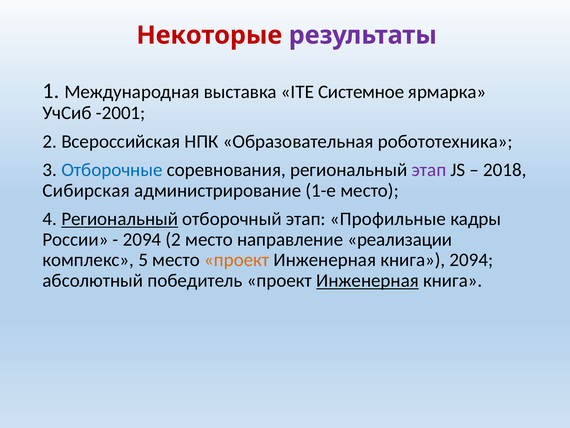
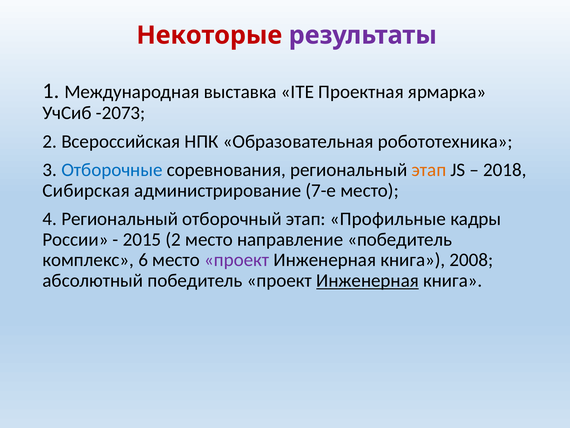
Системное: Системное -> Проектная
-2001: -2001 -> -2073
этап at (429, 170) colour: purple -> orange
1-е: 1-е -> 7-е
Региональный at (120, 219) underline: present -> none
2094 at (142, 239): 2094 -> 2015
направление реализации: реализации -> победитель
5: 5 -> 6
проект at (237, 260) colour: orange -> purple
книга 2094: 2094 -> 2008
